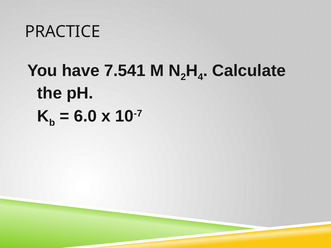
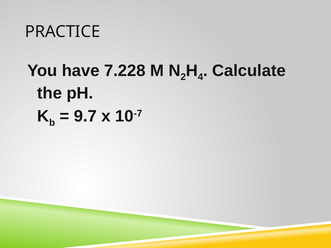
7.541: 7.541 -> 7.228
6.0: 6.0 -> 9.7
